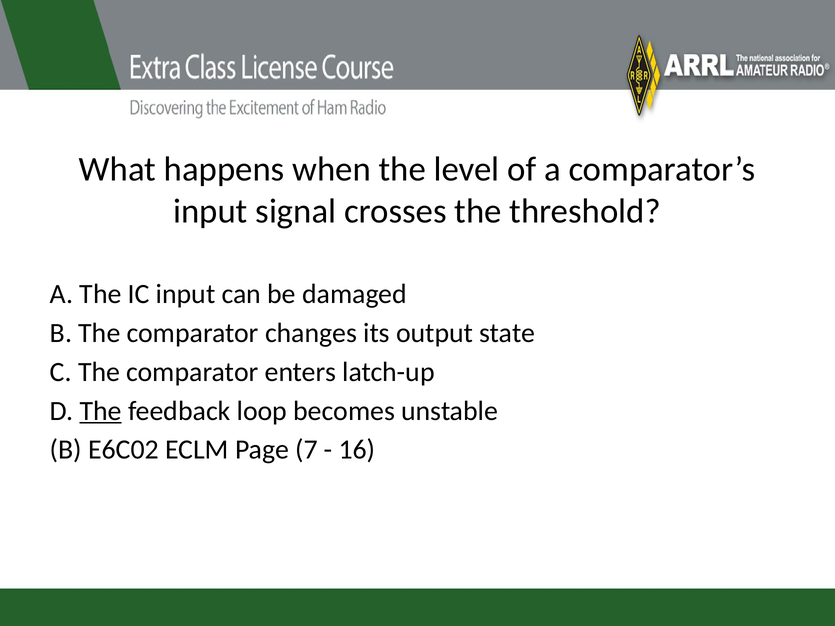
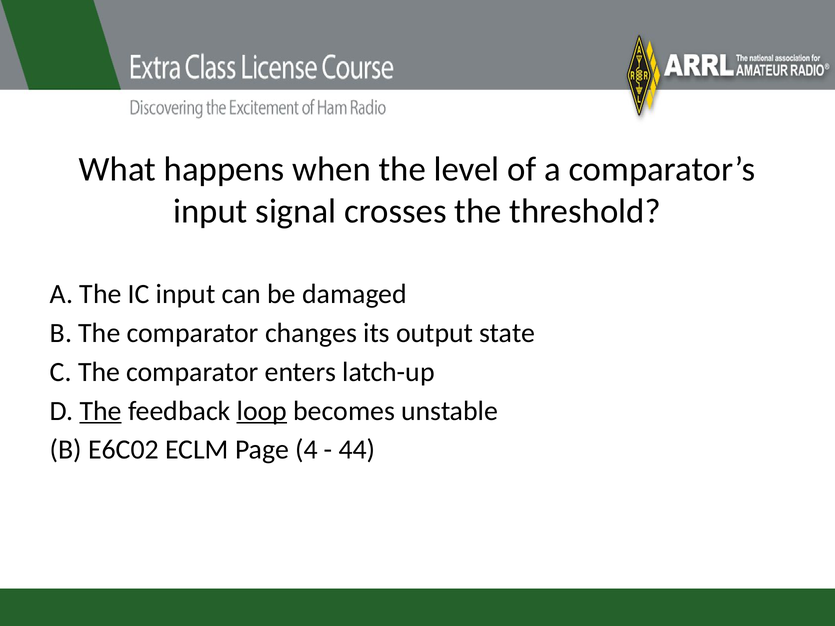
loop underline: none -> present
7: 7 -> 4
16: 16 -> 44
